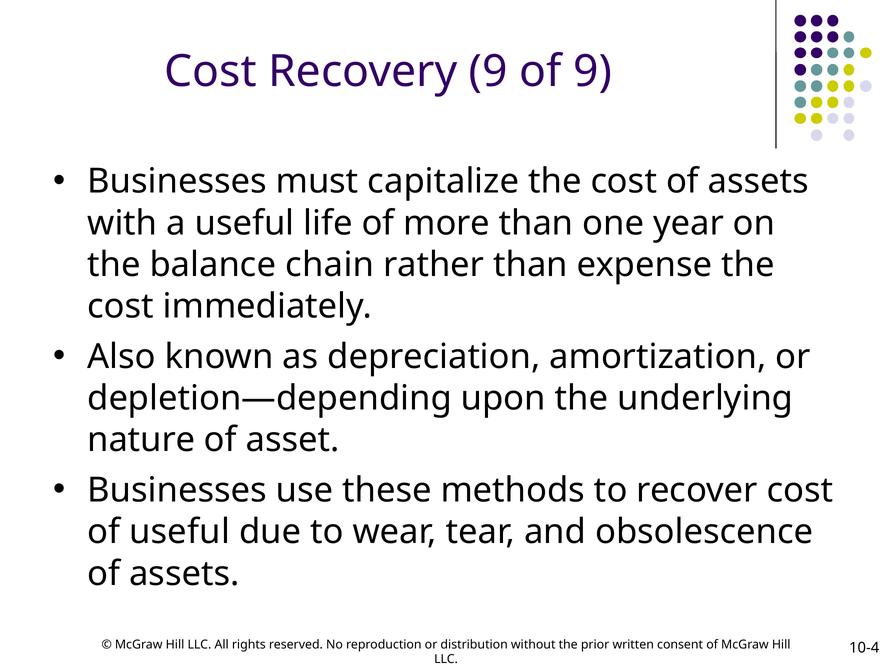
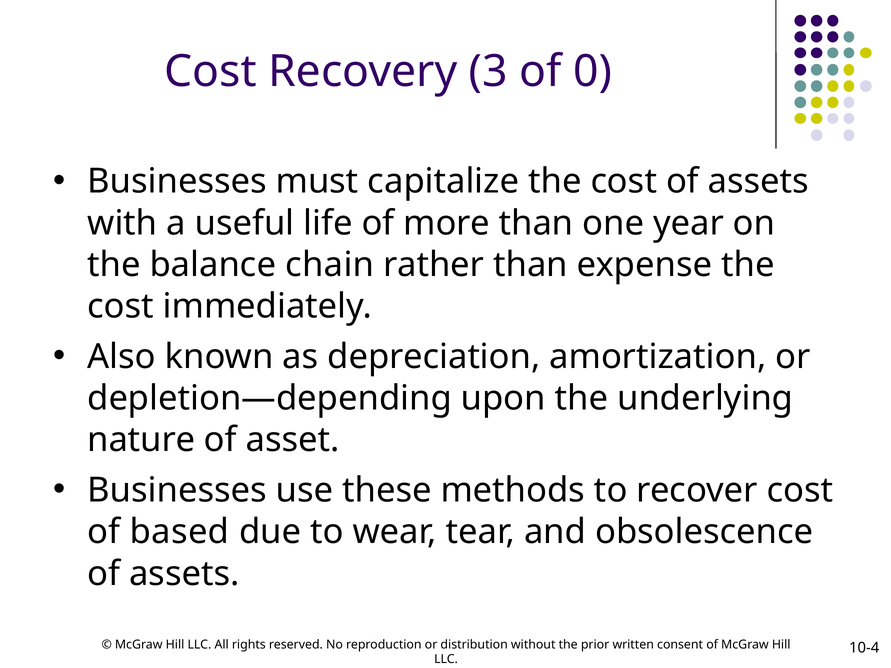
Recovery 9: 9 -> 3
of 9: 9 -> 0
of useful: useful -> based
